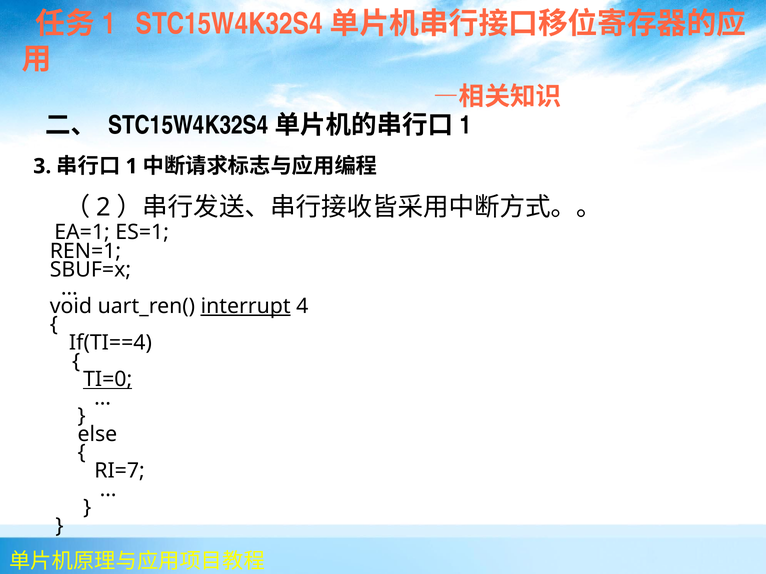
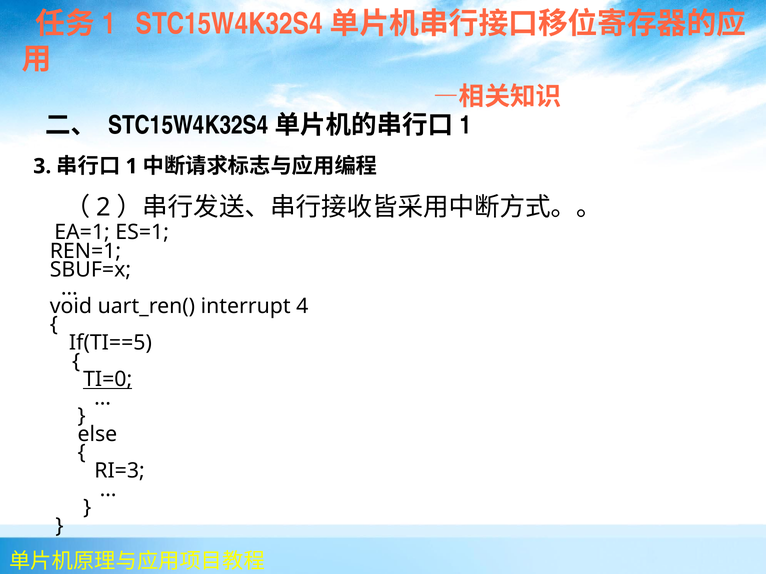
interrupt underline: present -> none
If(TI==4: If(TI==4 -> If(TI==5
RI=7: RI=7 -> RI=3
